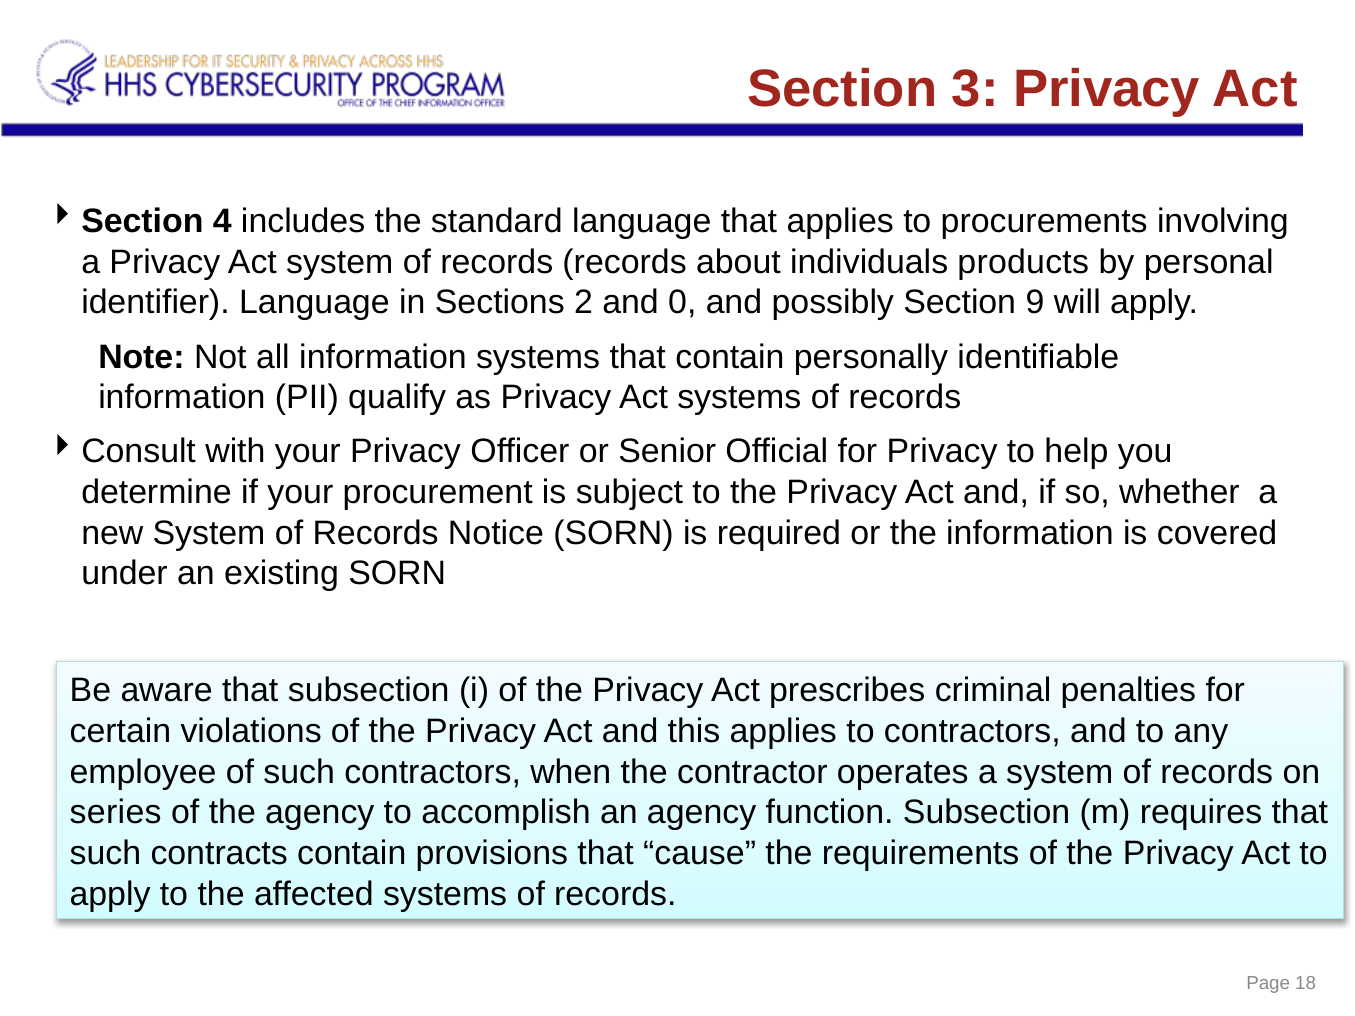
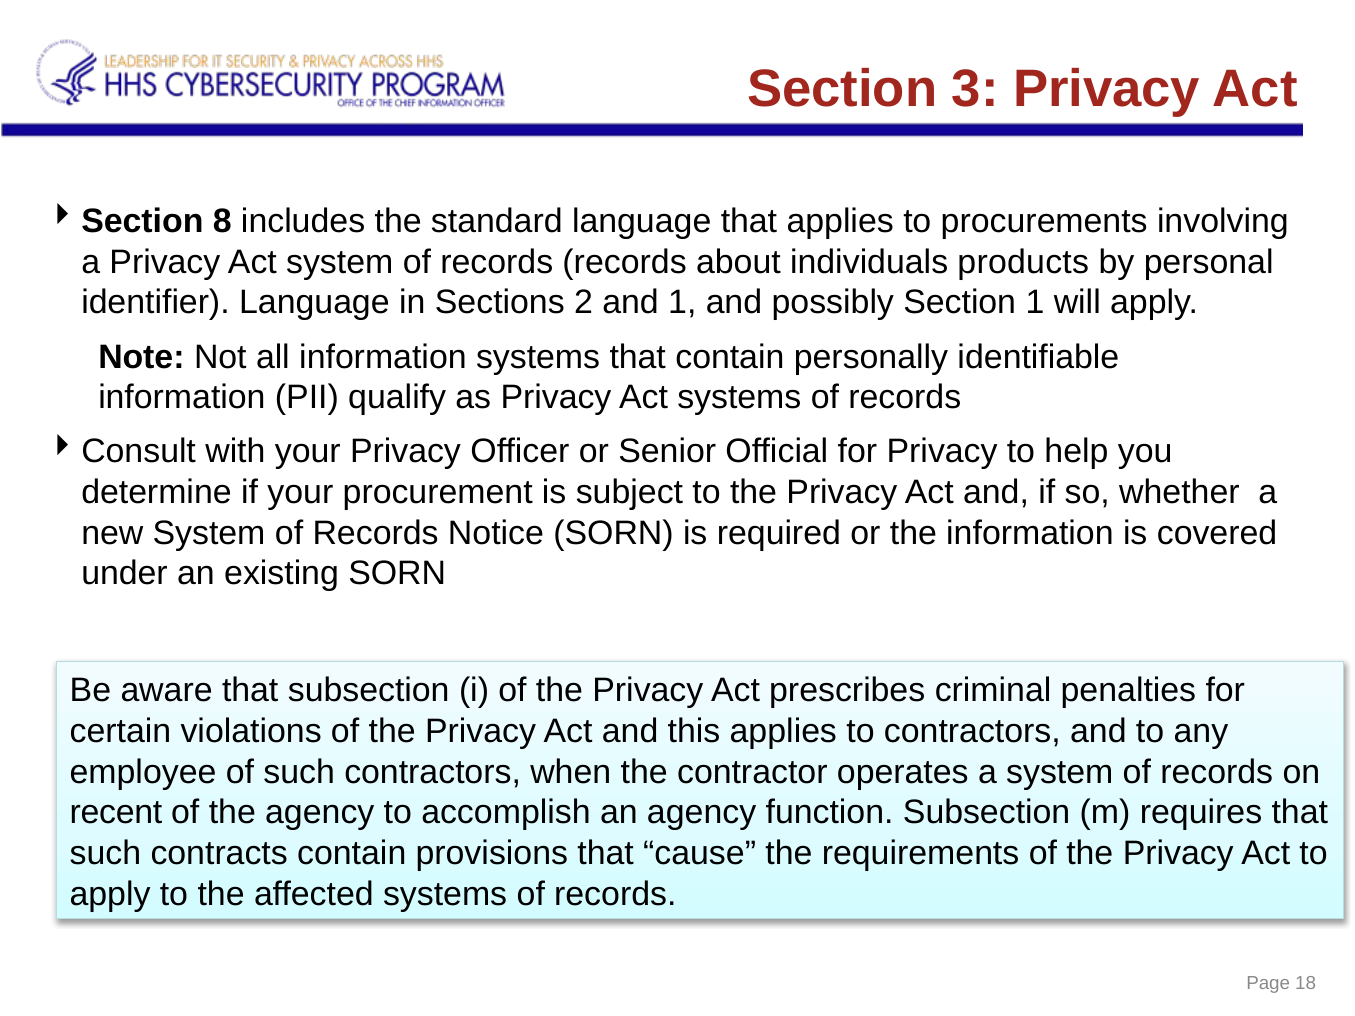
4: 4 -> 8
and 0: 0 -> 1
Section 9: 9 -> 1
series: series -> recent
